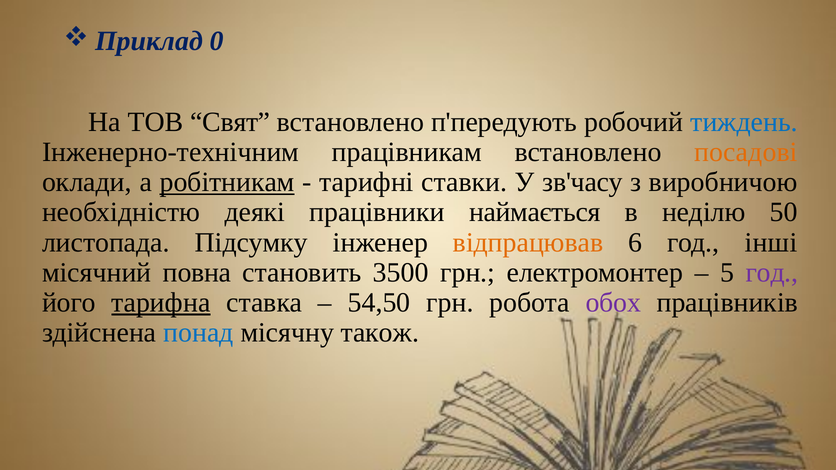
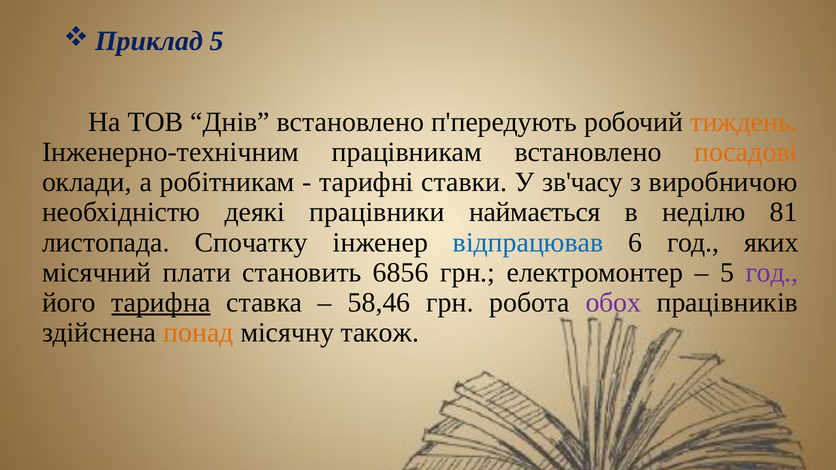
0 at (217, 41): 0 -> 5
Свят: Свят -> Днів
тиждень colour: blue -> orange
робітникам underline: present -> none
50: 50 -> 81
Підсумку: Підсумку -> Спочатку
відпрацював colour: orange -> blue
інші: інші -> яких
повна: повна -> плати
3500: 3500 -> 6856
54,50: 54,50 -> 58,46
понад colour: blue -> orange
